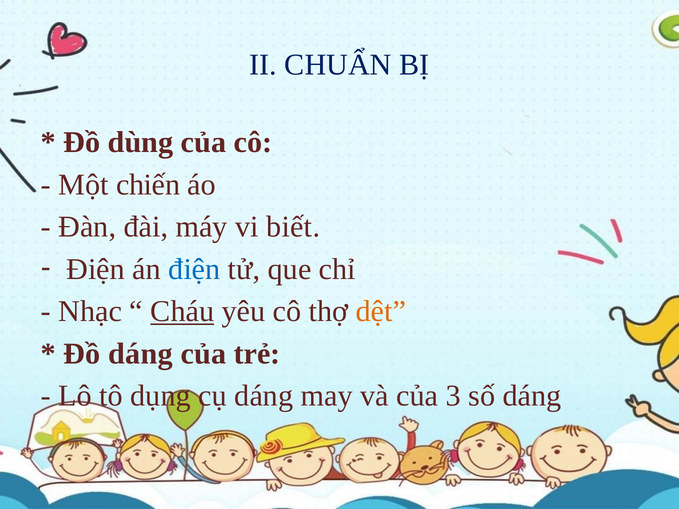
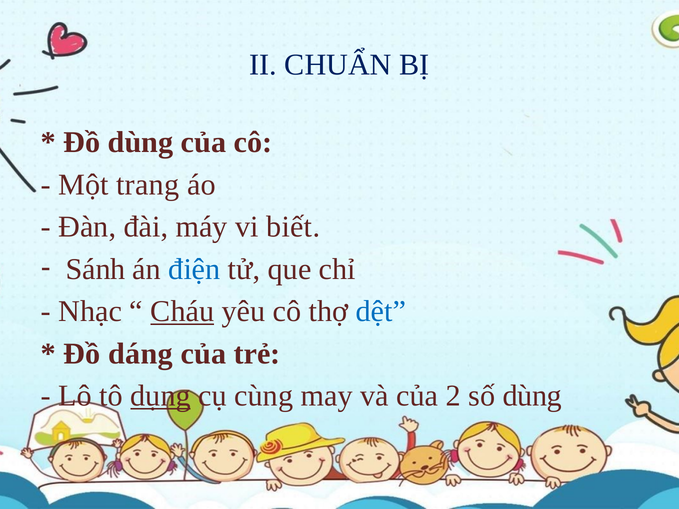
chiến: chiến -> trang
Điện at (96, 269): Điện -> Sánh
dệt colour: orange -> blue
dụng underline: none -> present
cụ dáng: dáng -> cùng
3: 3 -> 2
số dáng: dáng -> dùng
